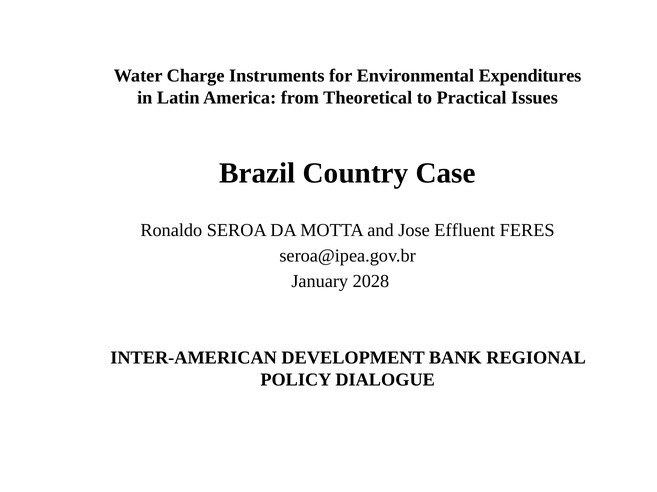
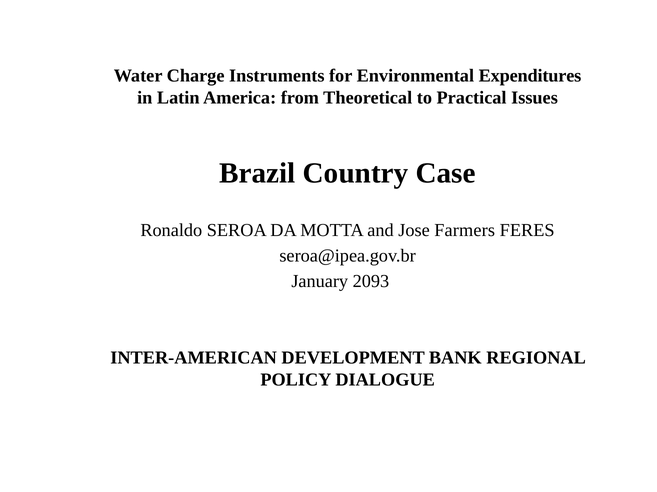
Effluent: Effluent -> Farmers
2028: 2028 -> 2093
